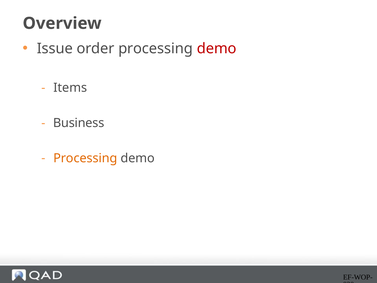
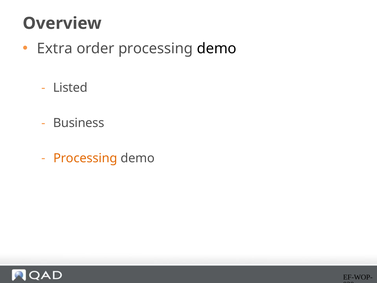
Issue: Issue -> Extra
demo at (217, 48) colour: red -> black
Items: Items -> Listed
